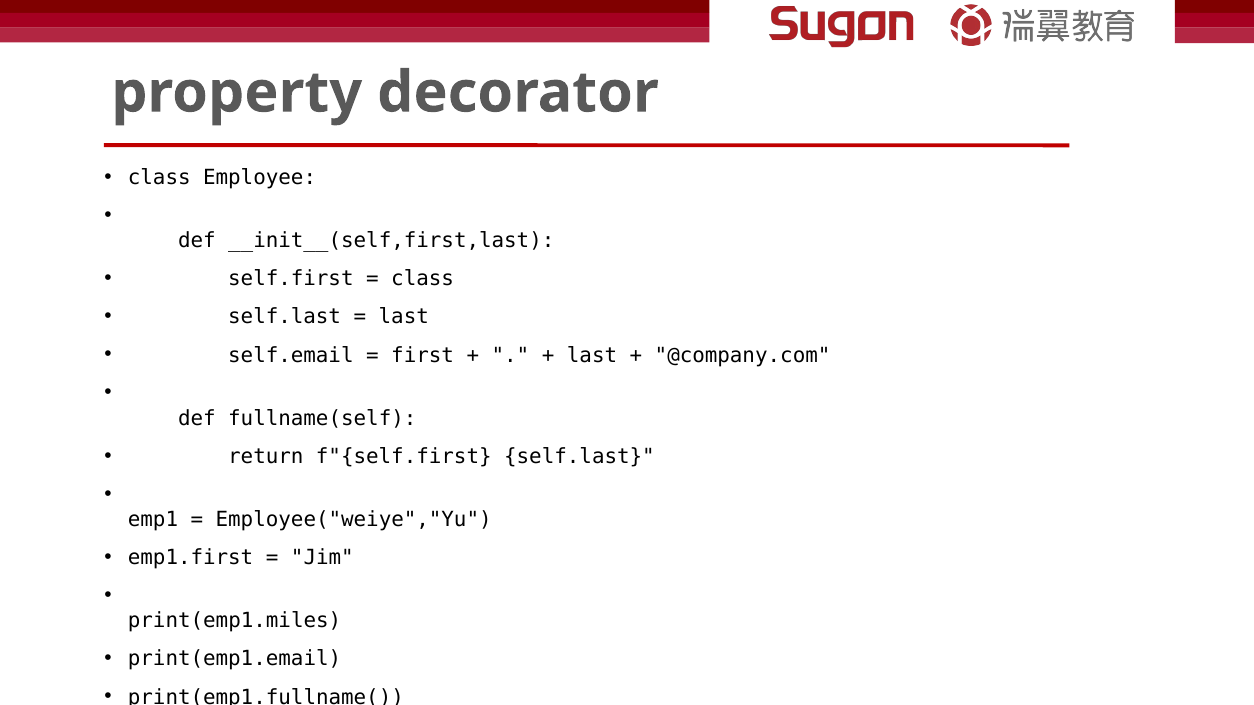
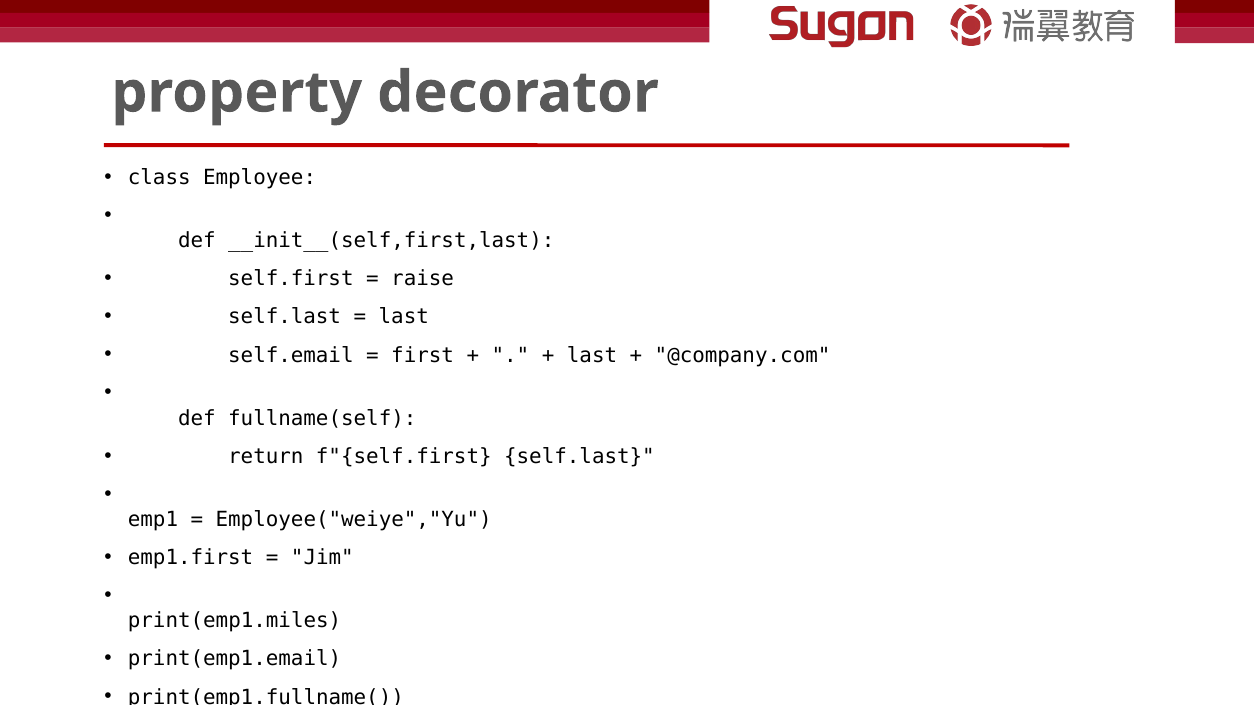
class at (423, 279): class -> raise
